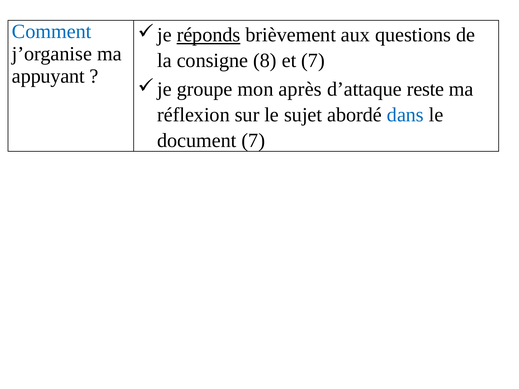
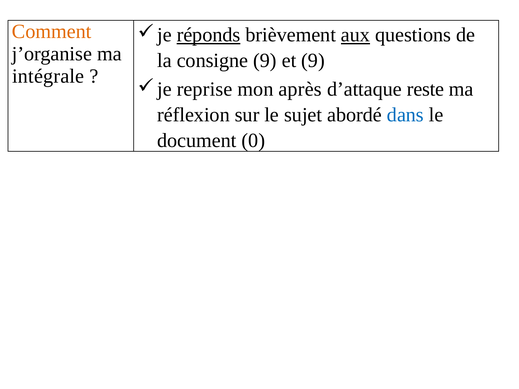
Comment colour: blue -> orange
aux underline: none -> present
consigne 8: 8 -> 9
et 7: 7 -> 9
appuyant: appuyant -> intégrale
groupe: groupe -> reprise
document 7: 7 -> 0
